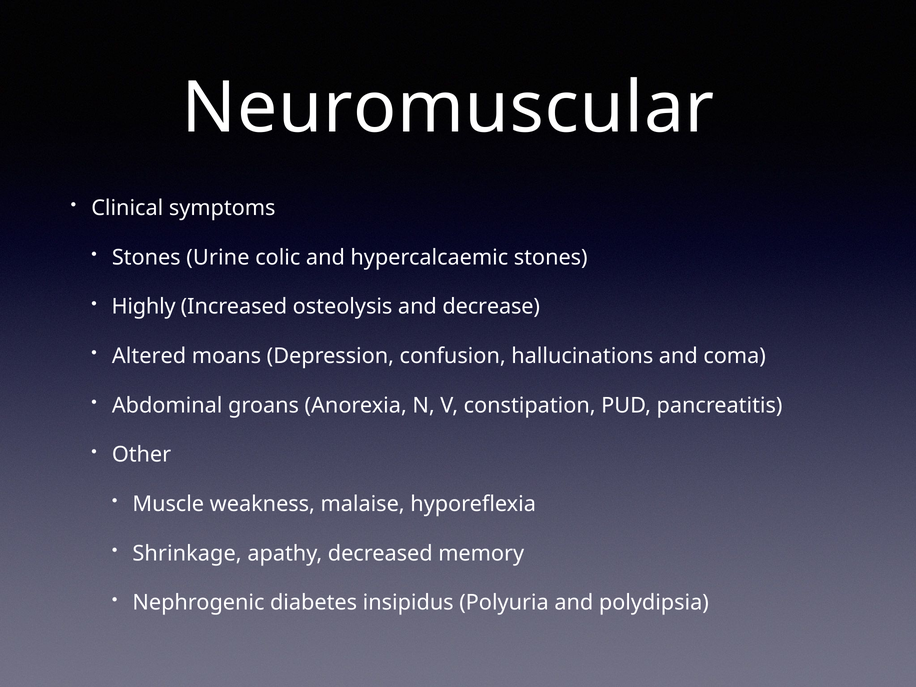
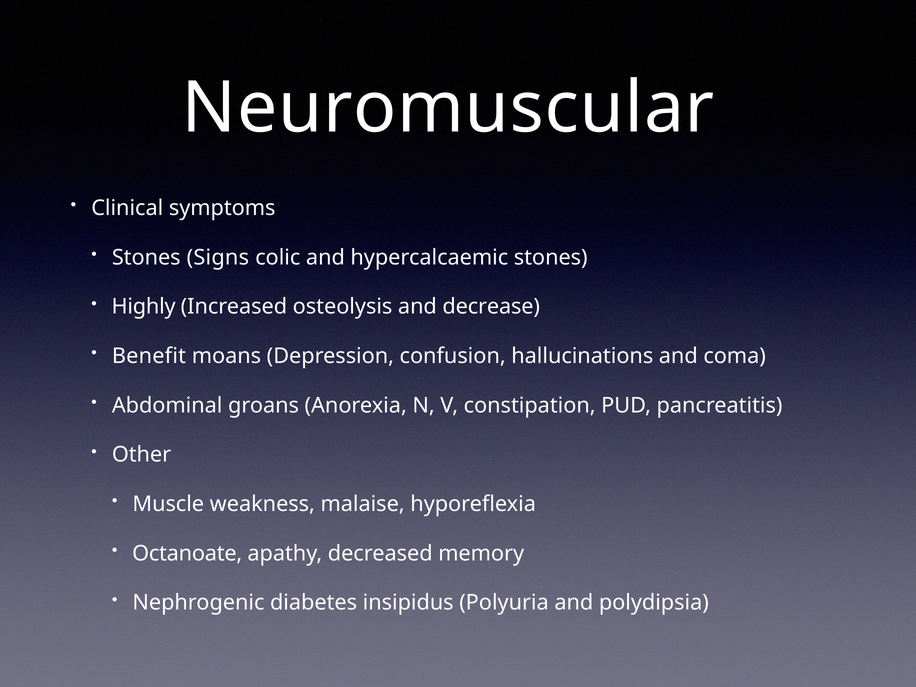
Urine: Urine -> Signs
Altered: Altered -> Benefit
Shrinkage: Shrinkage -> Octanoate
